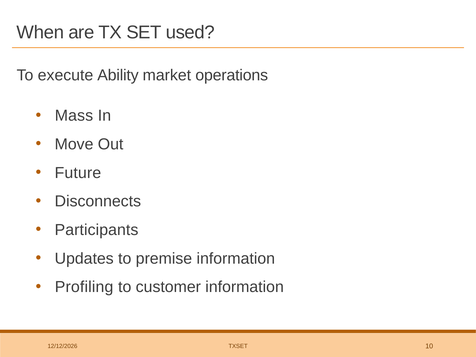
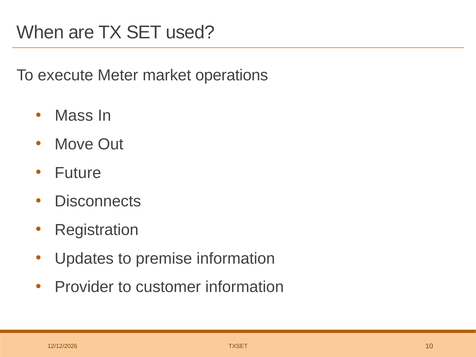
Ability: Ability -> Meter
Participants: Participants -> Registration
Profiling: Profiling -> Provider
